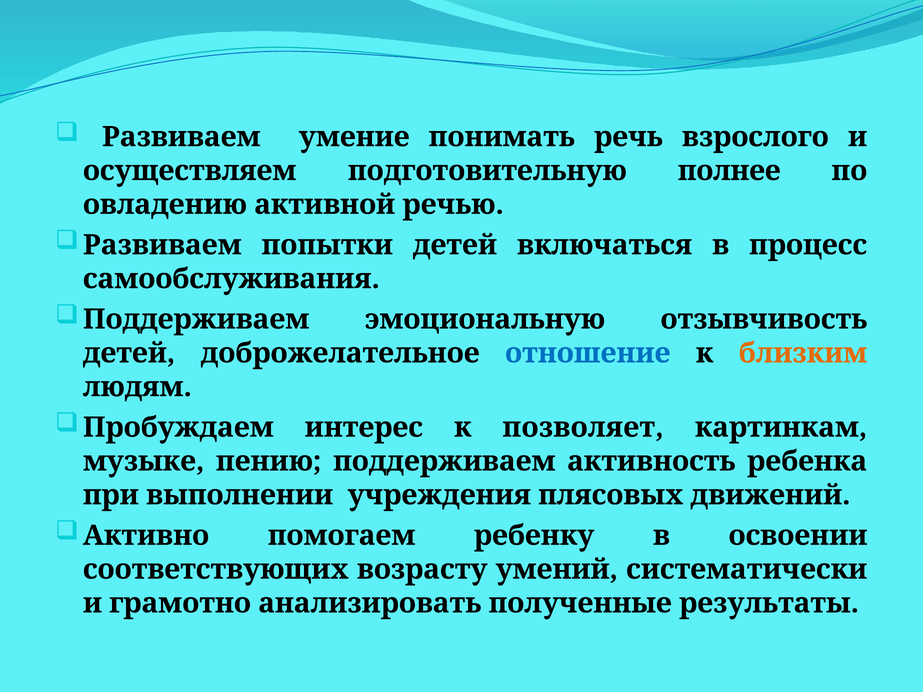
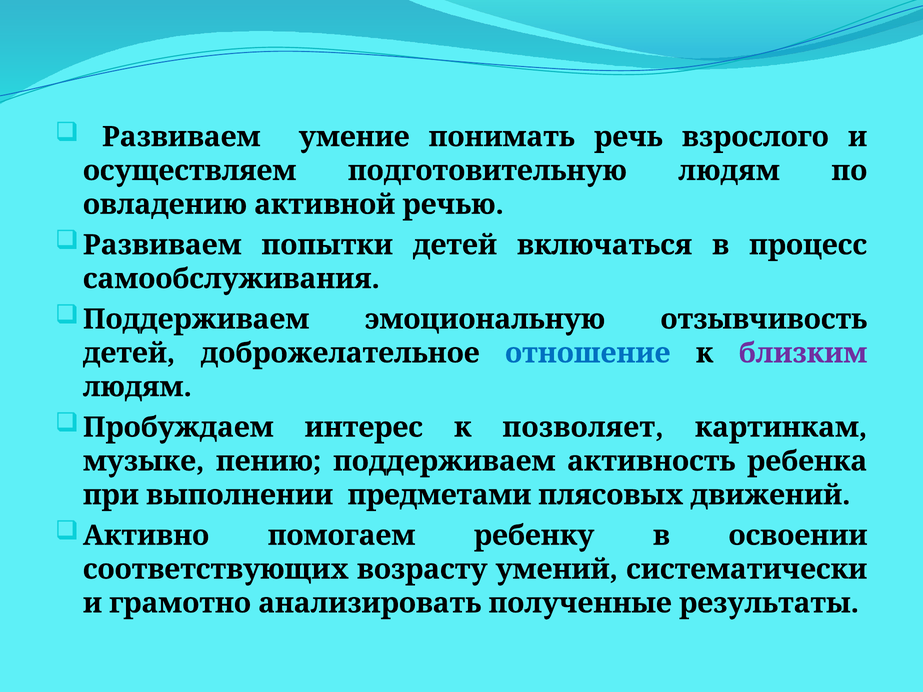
подготовительную полнее: полнее -> людям
близким colour: orange -> purple
учреждения: учреждения -> предметами
